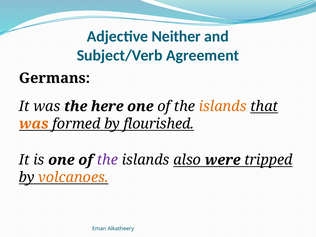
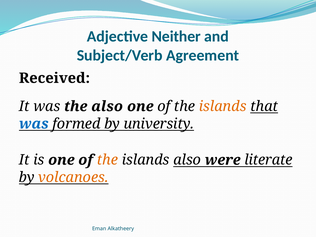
Germans: Germans -> Received
the here: here -> also
was at (34, 124) colour: orange -> blue
flourished: flourished -> university
the at (107, 160) colour: purple -> orange
tripped: tripped -> literate
